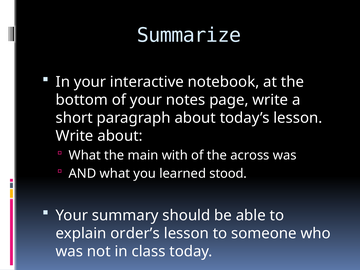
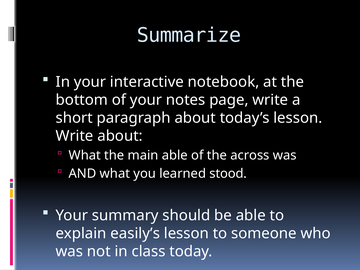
main with: with -> able
order’s: order’s -> easily’s
